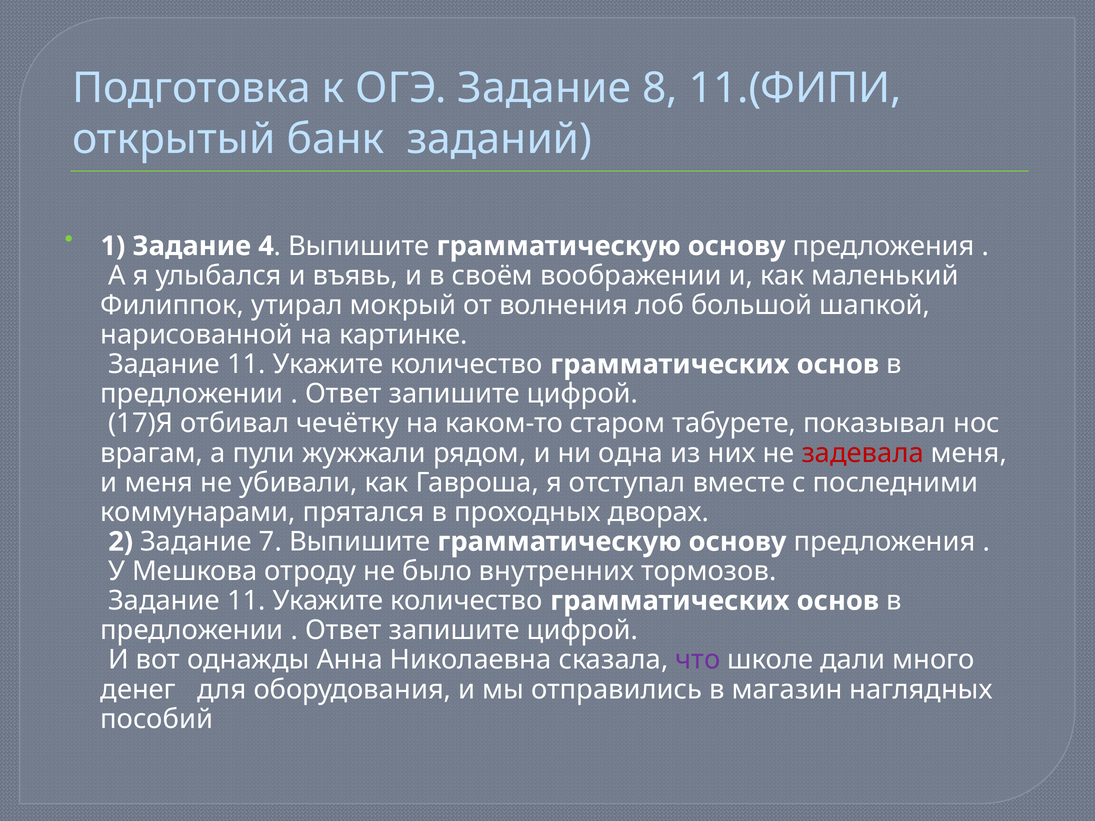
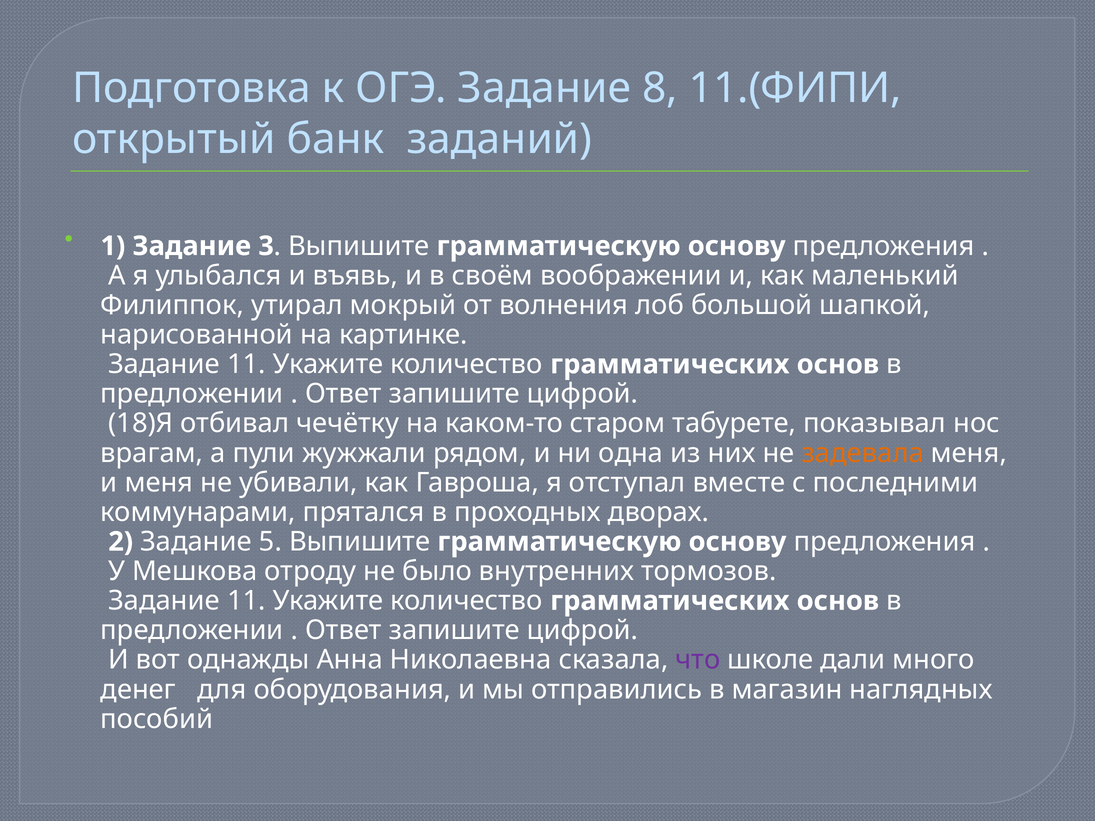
4: 4 -> 3
17)Я: 17)Я -> 18)Я
задевала colour: red -> orange
7: 7 -> 5
